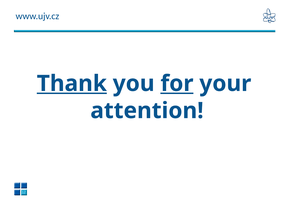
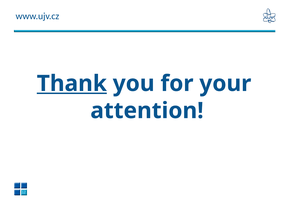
for underline: present -> none
